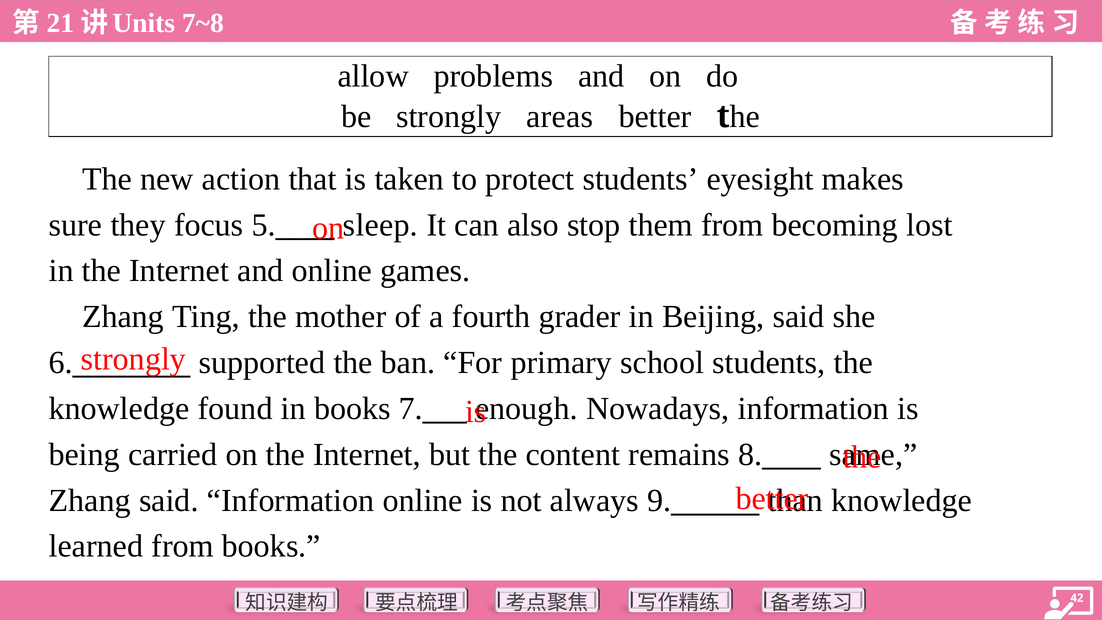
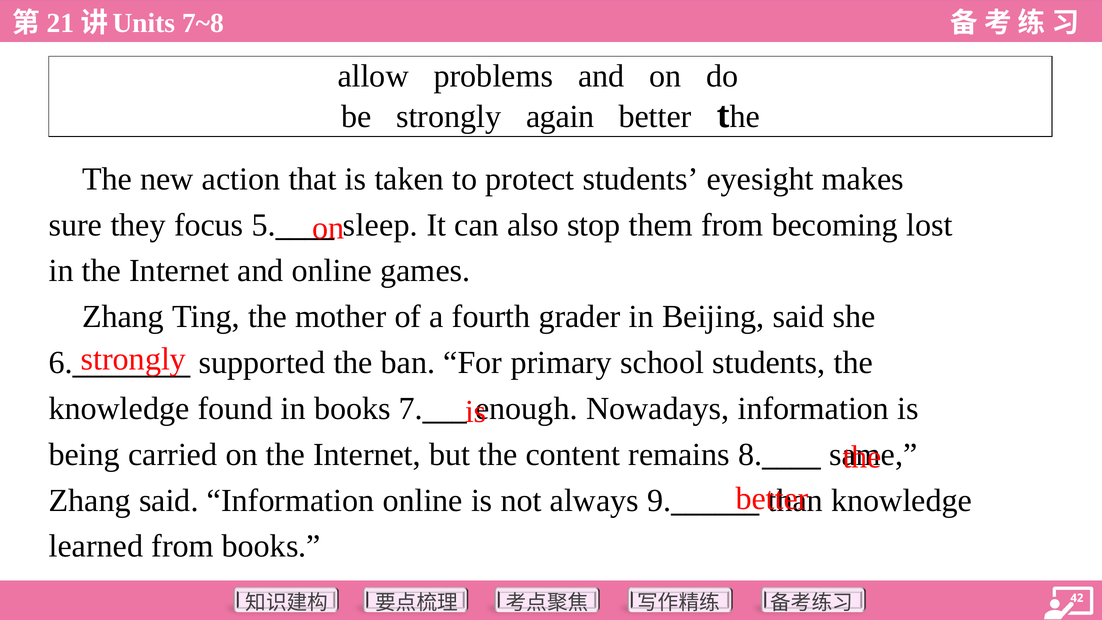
areas: areas -> again
